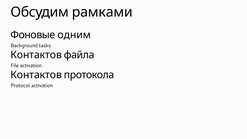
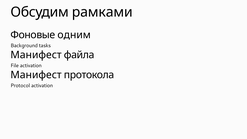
Контактов at (36, 55): Контактов -> Манифест
Контактов at (36, 75): Контактов -> Манифест
